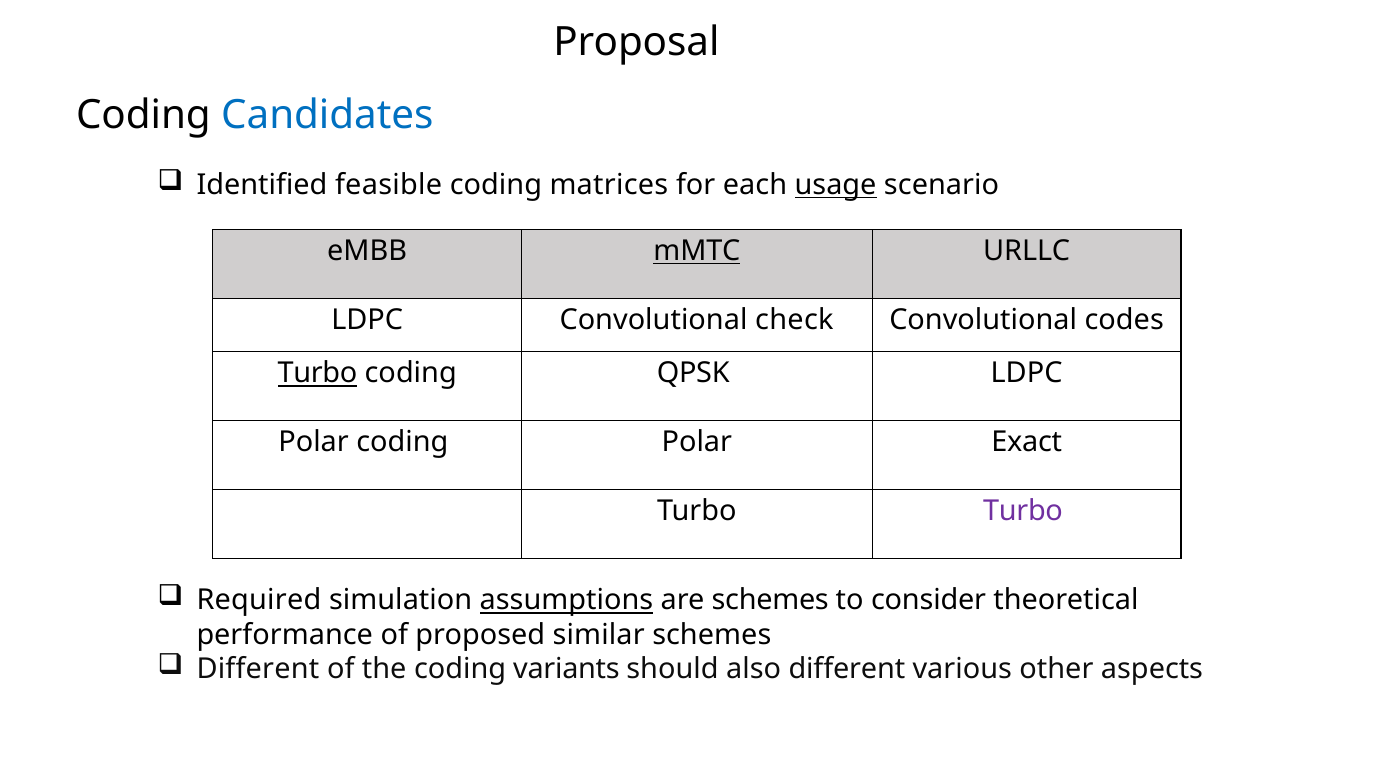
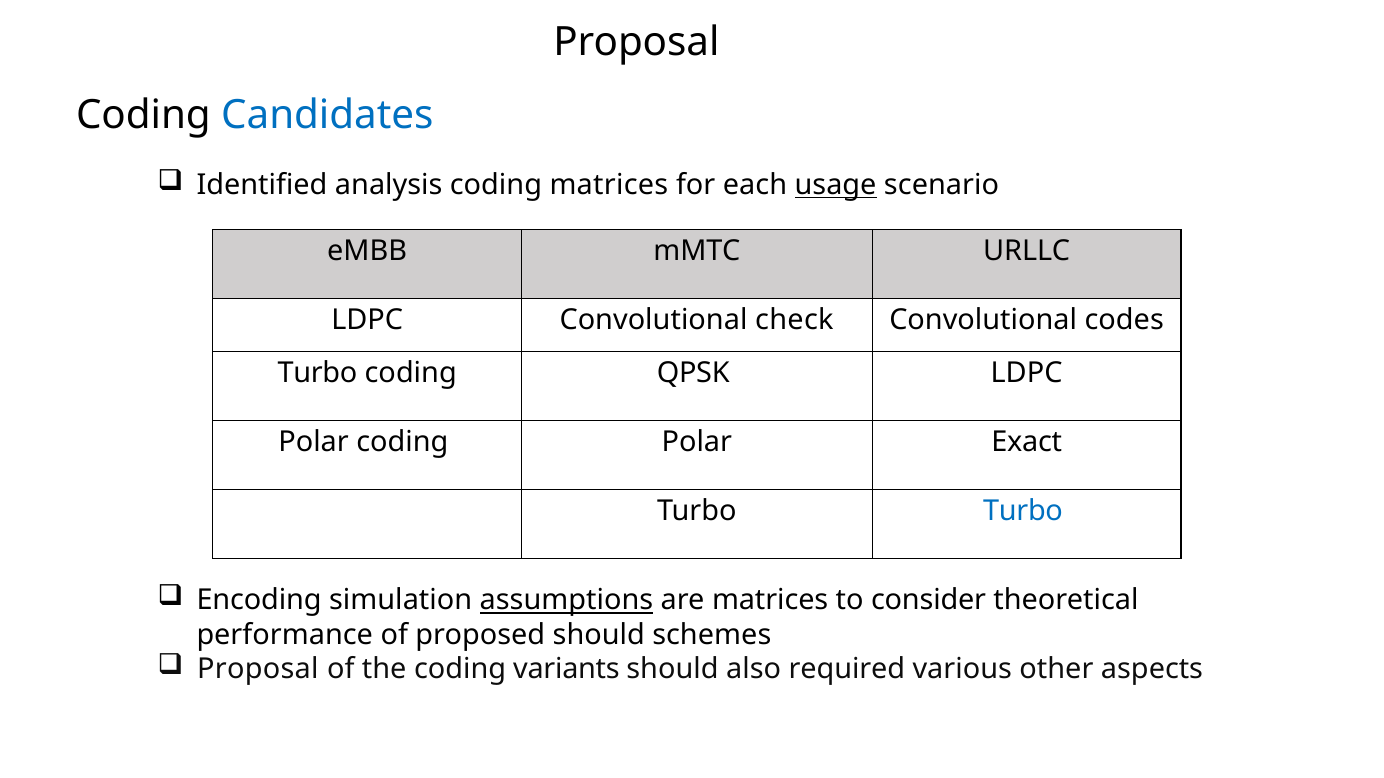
feasible: feasible -> analysis
mMTC underline: present -> none
Turbo at (317, 374) underline: present -> none
Turbo at (1023, 512) colour: purple -> blue
Required: Required -> Encoding
are schemes: schemes -> matrices
proposed similar: similar -> should
Different at (258, 670): Different -> Proposal
also different: different -> required
